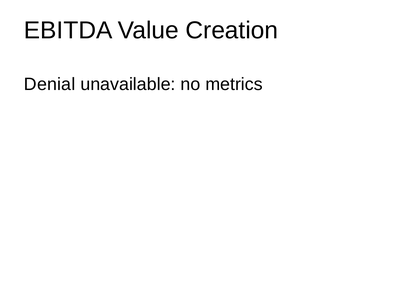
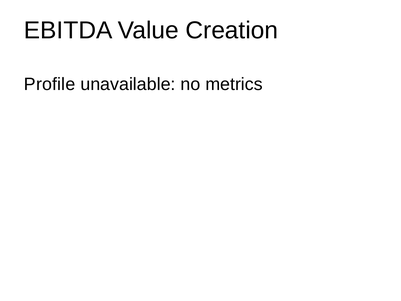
Denial: Denial -> Profile
